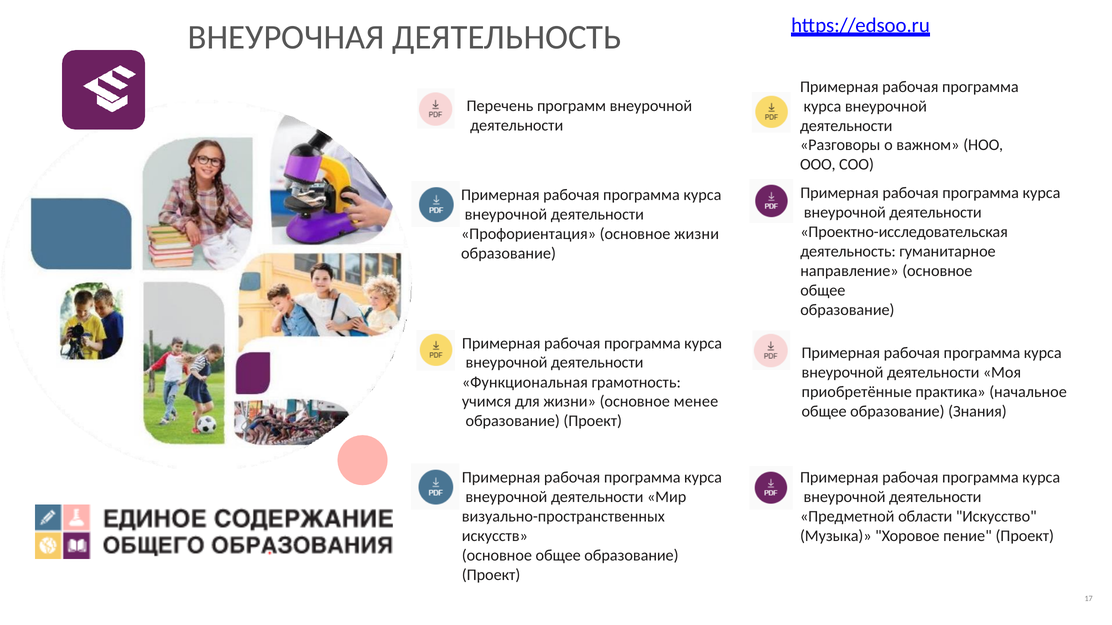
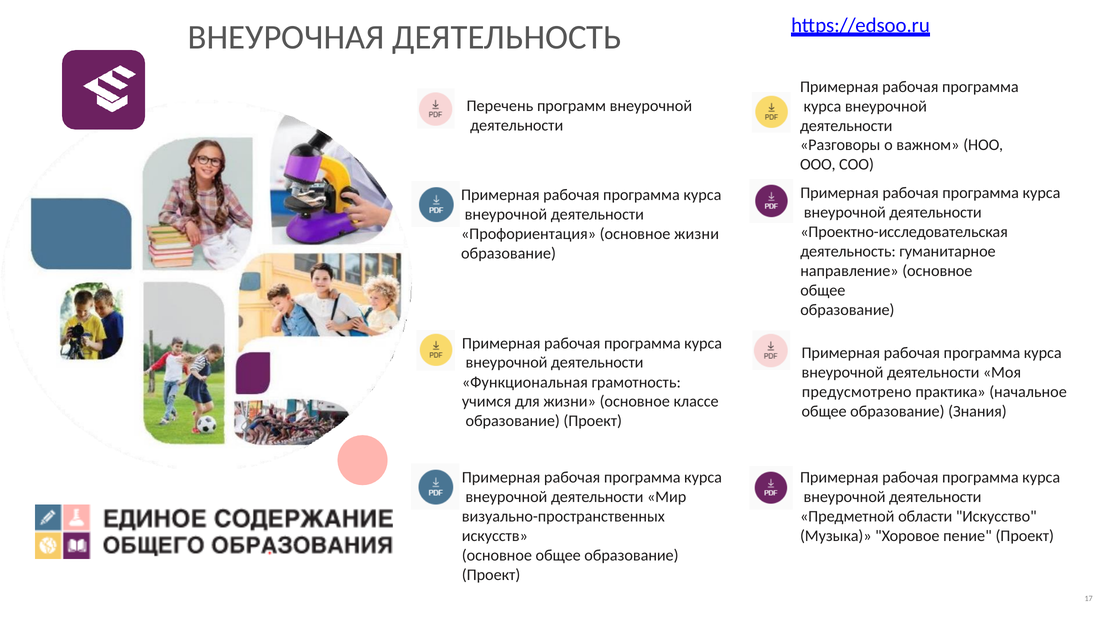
приобретённые: приобретённые -> предусмотрено
менее: менее -> классе
